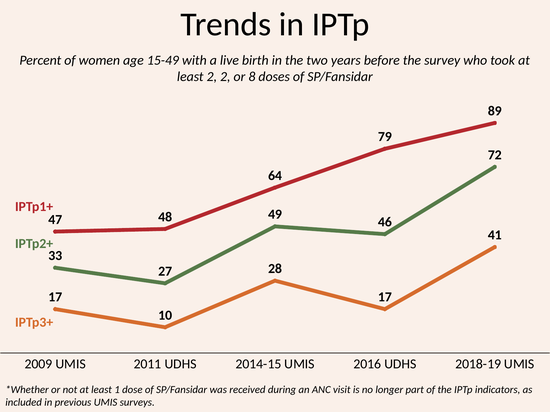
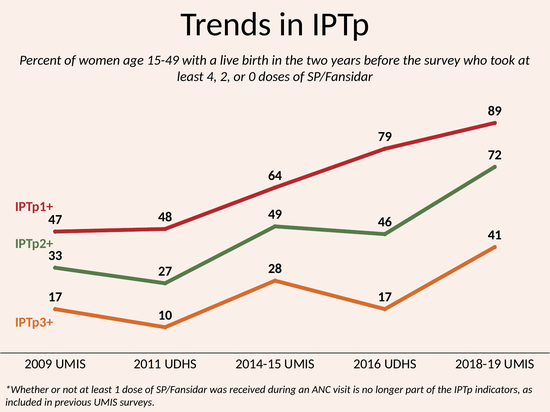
least 2: 2 -> 4
8: 8 -> 0
